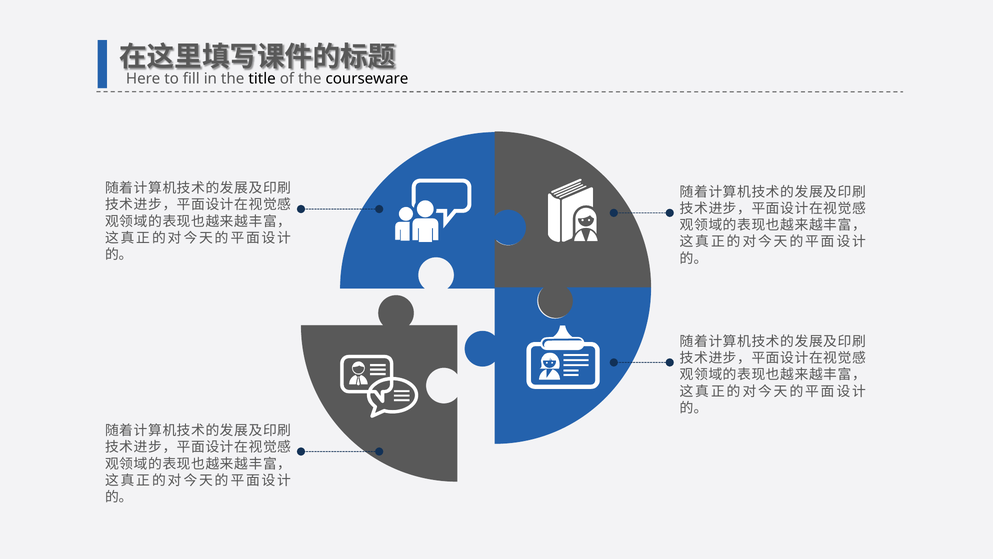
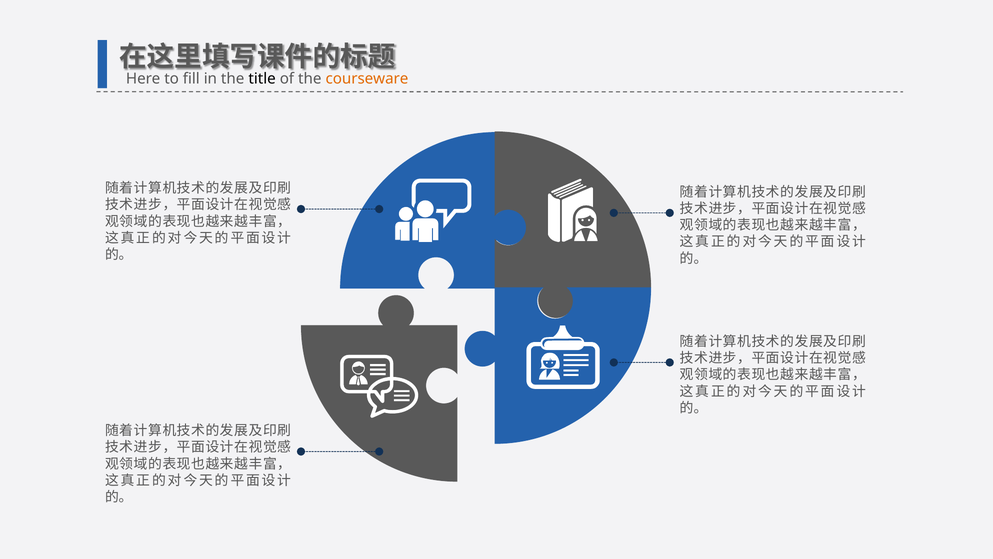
courseware colour: black -> orange
